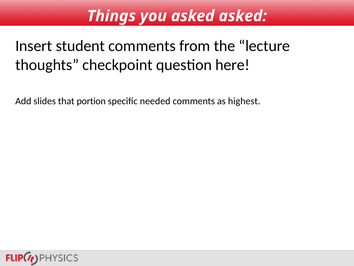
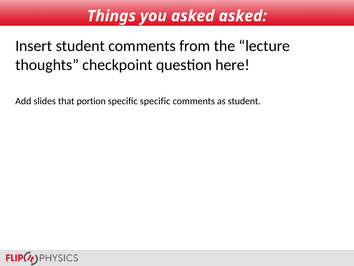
specific needed: needed -> specific
as highest: highest -> student
